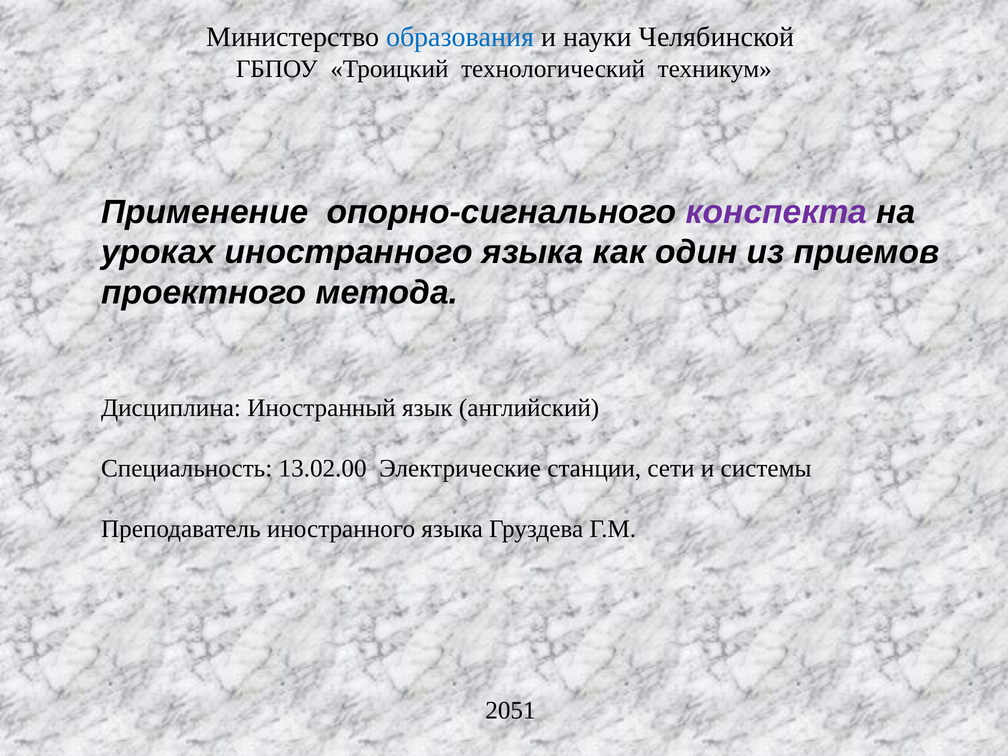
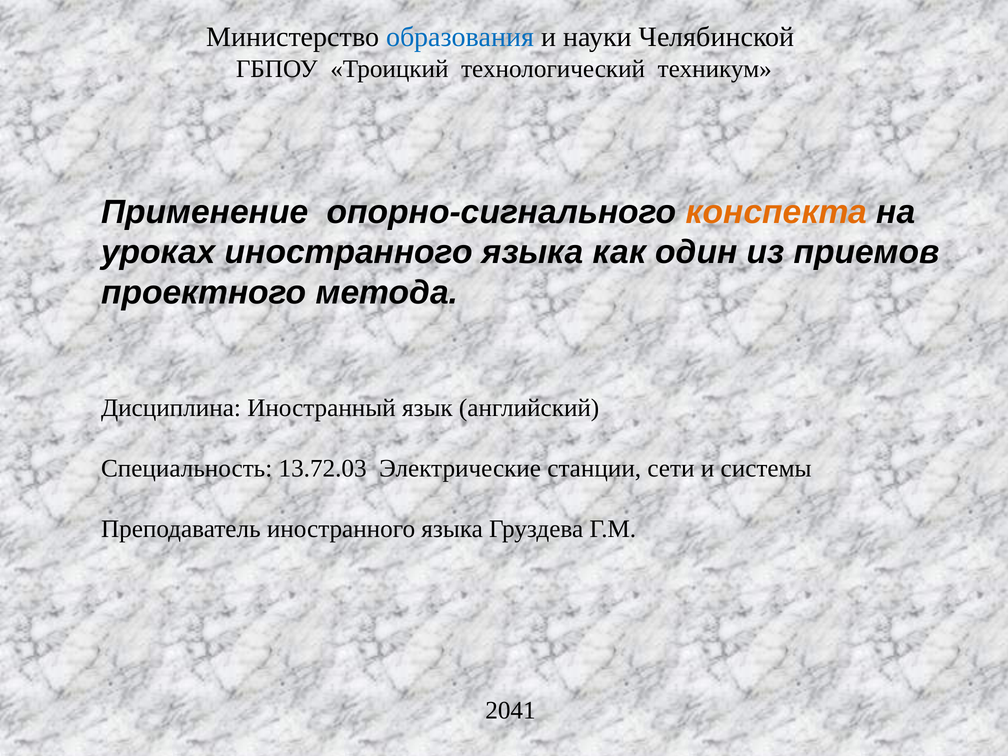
конспекта colour: purple -> orange
13.02.00: 13.02.00 -> 13.72.03
2051: 2051 -> 2041
